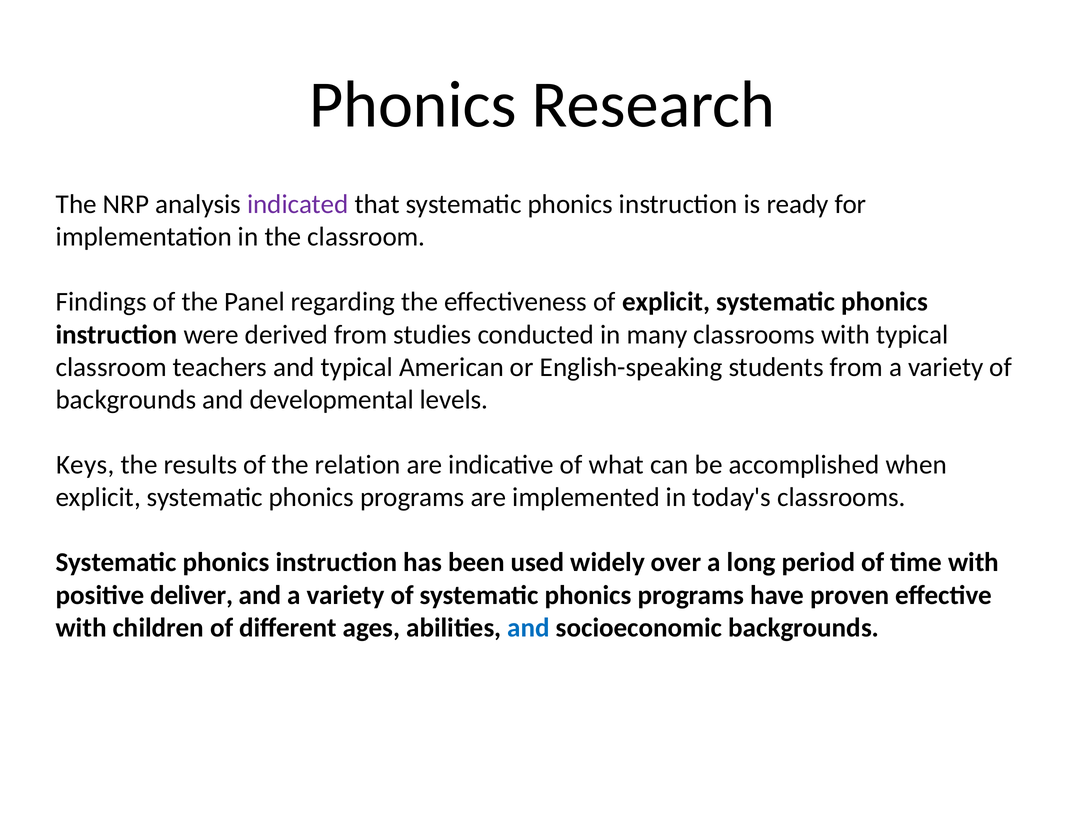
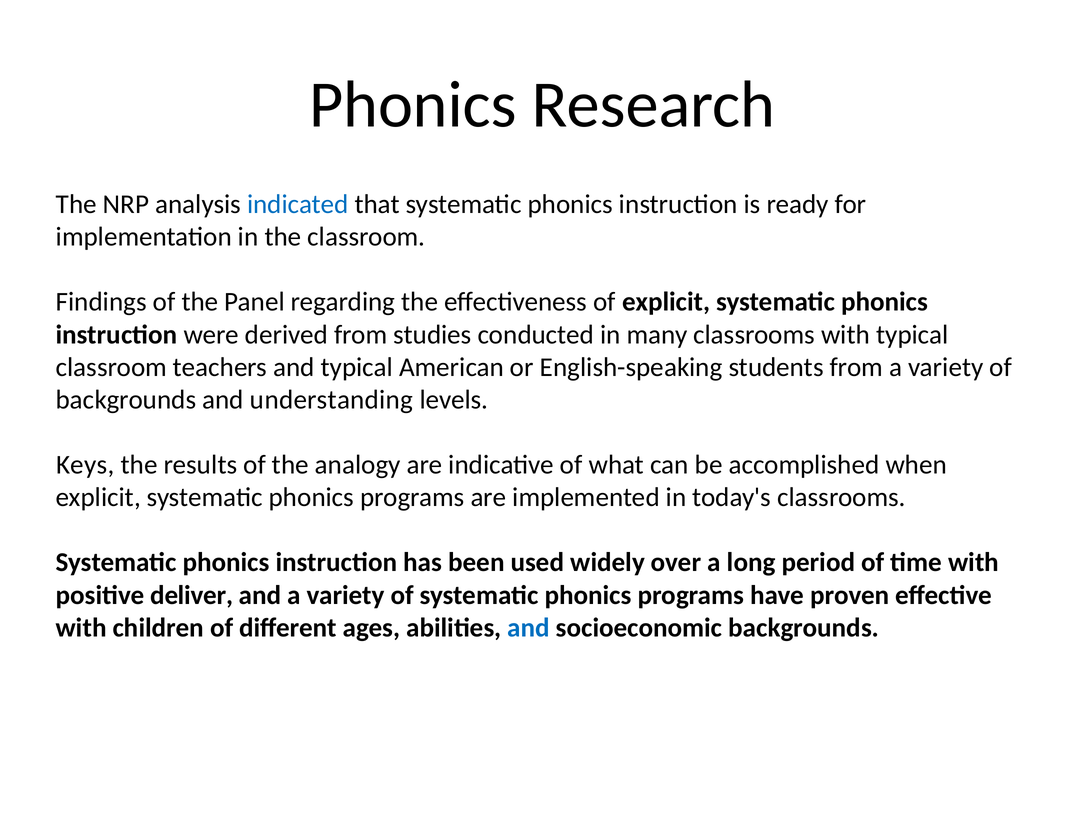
indicated colour: purple -> blue
developmental: developmental -> understanding
relation: relation -> analogy
